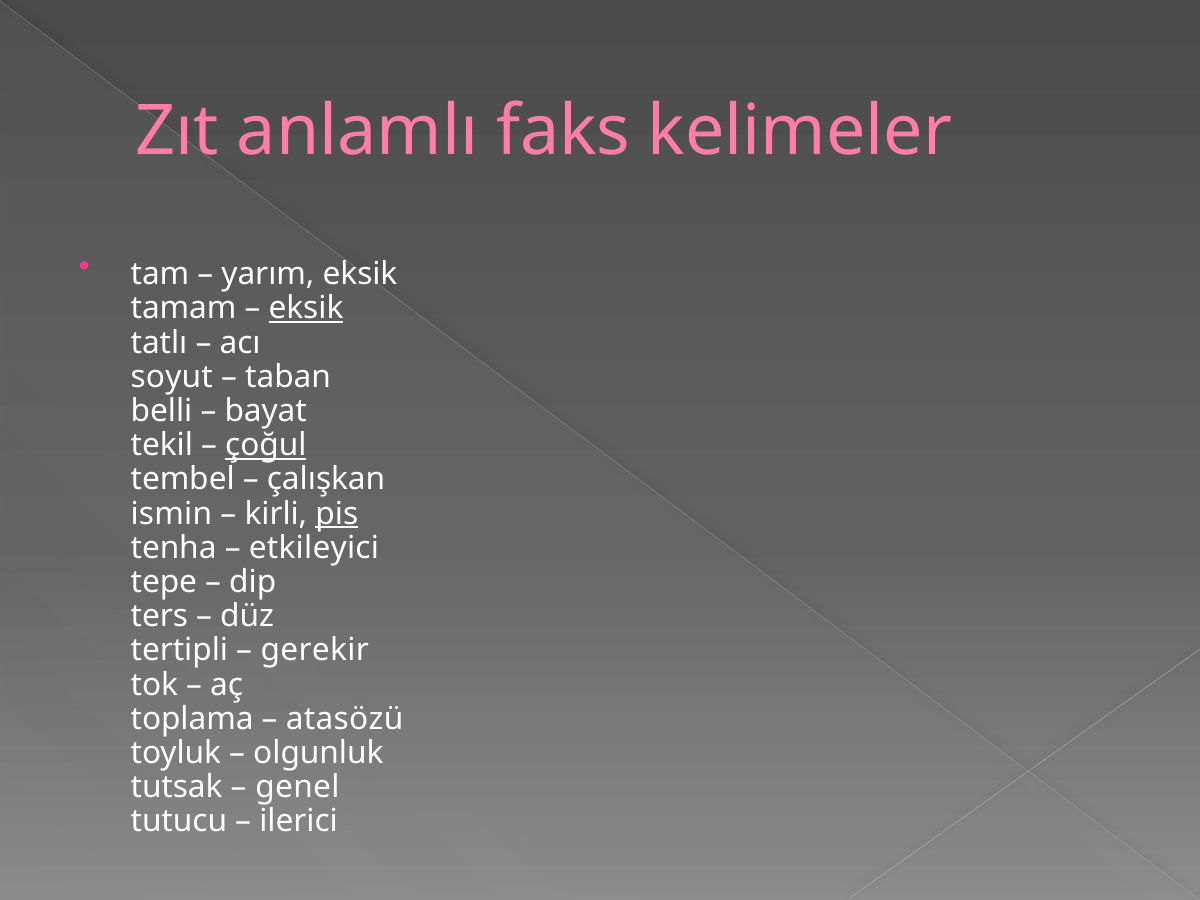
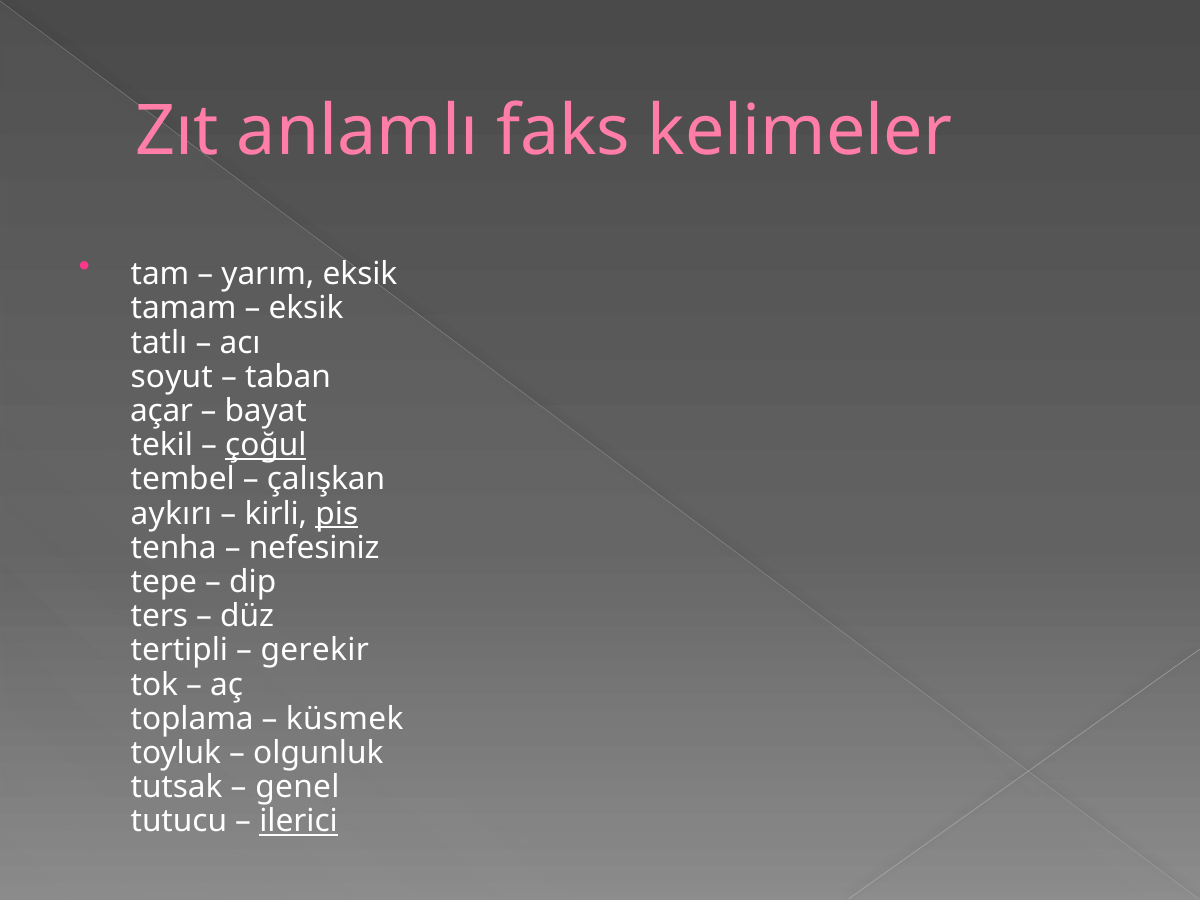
eksik at (306, 308) underline: present -> none
belli: belli -> açar
ismin: ismin -> aykırı
etkileyici: etkileyici -> nefesiniz
atasözü: atasözü -> küsmek
ilerici underline: none -> present
